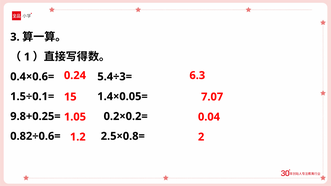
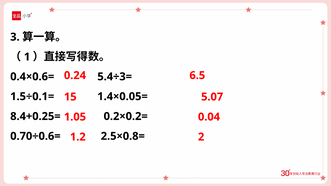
6.3: 6.3 -> 6.5
7.07: 7.07 -> 5.07
9.8+0.25=: 9.8+0.25= -> 8.4+0.25=
0.82÷0.6=: 0.82÷0.6= -> 0.70÷0.6=
